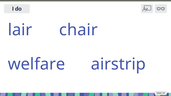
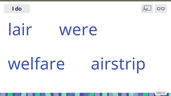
chair: chair -> were
